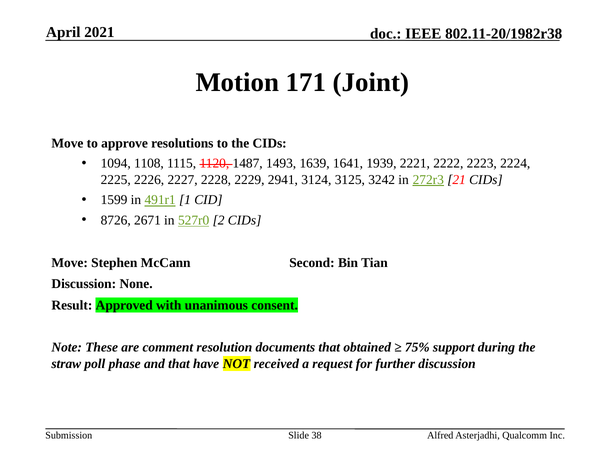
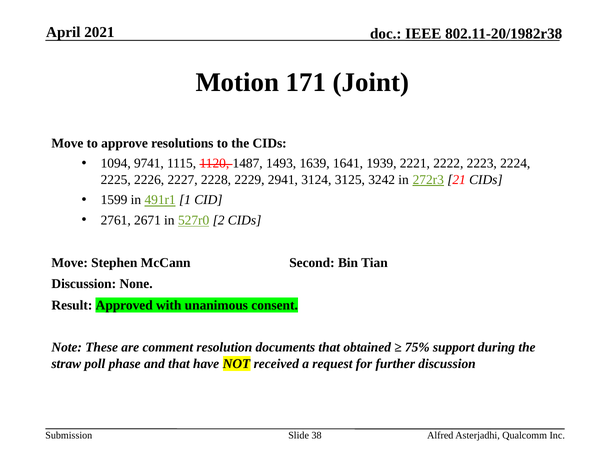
1108: 1108 -> 9741
8726: 8726 -> 2761
